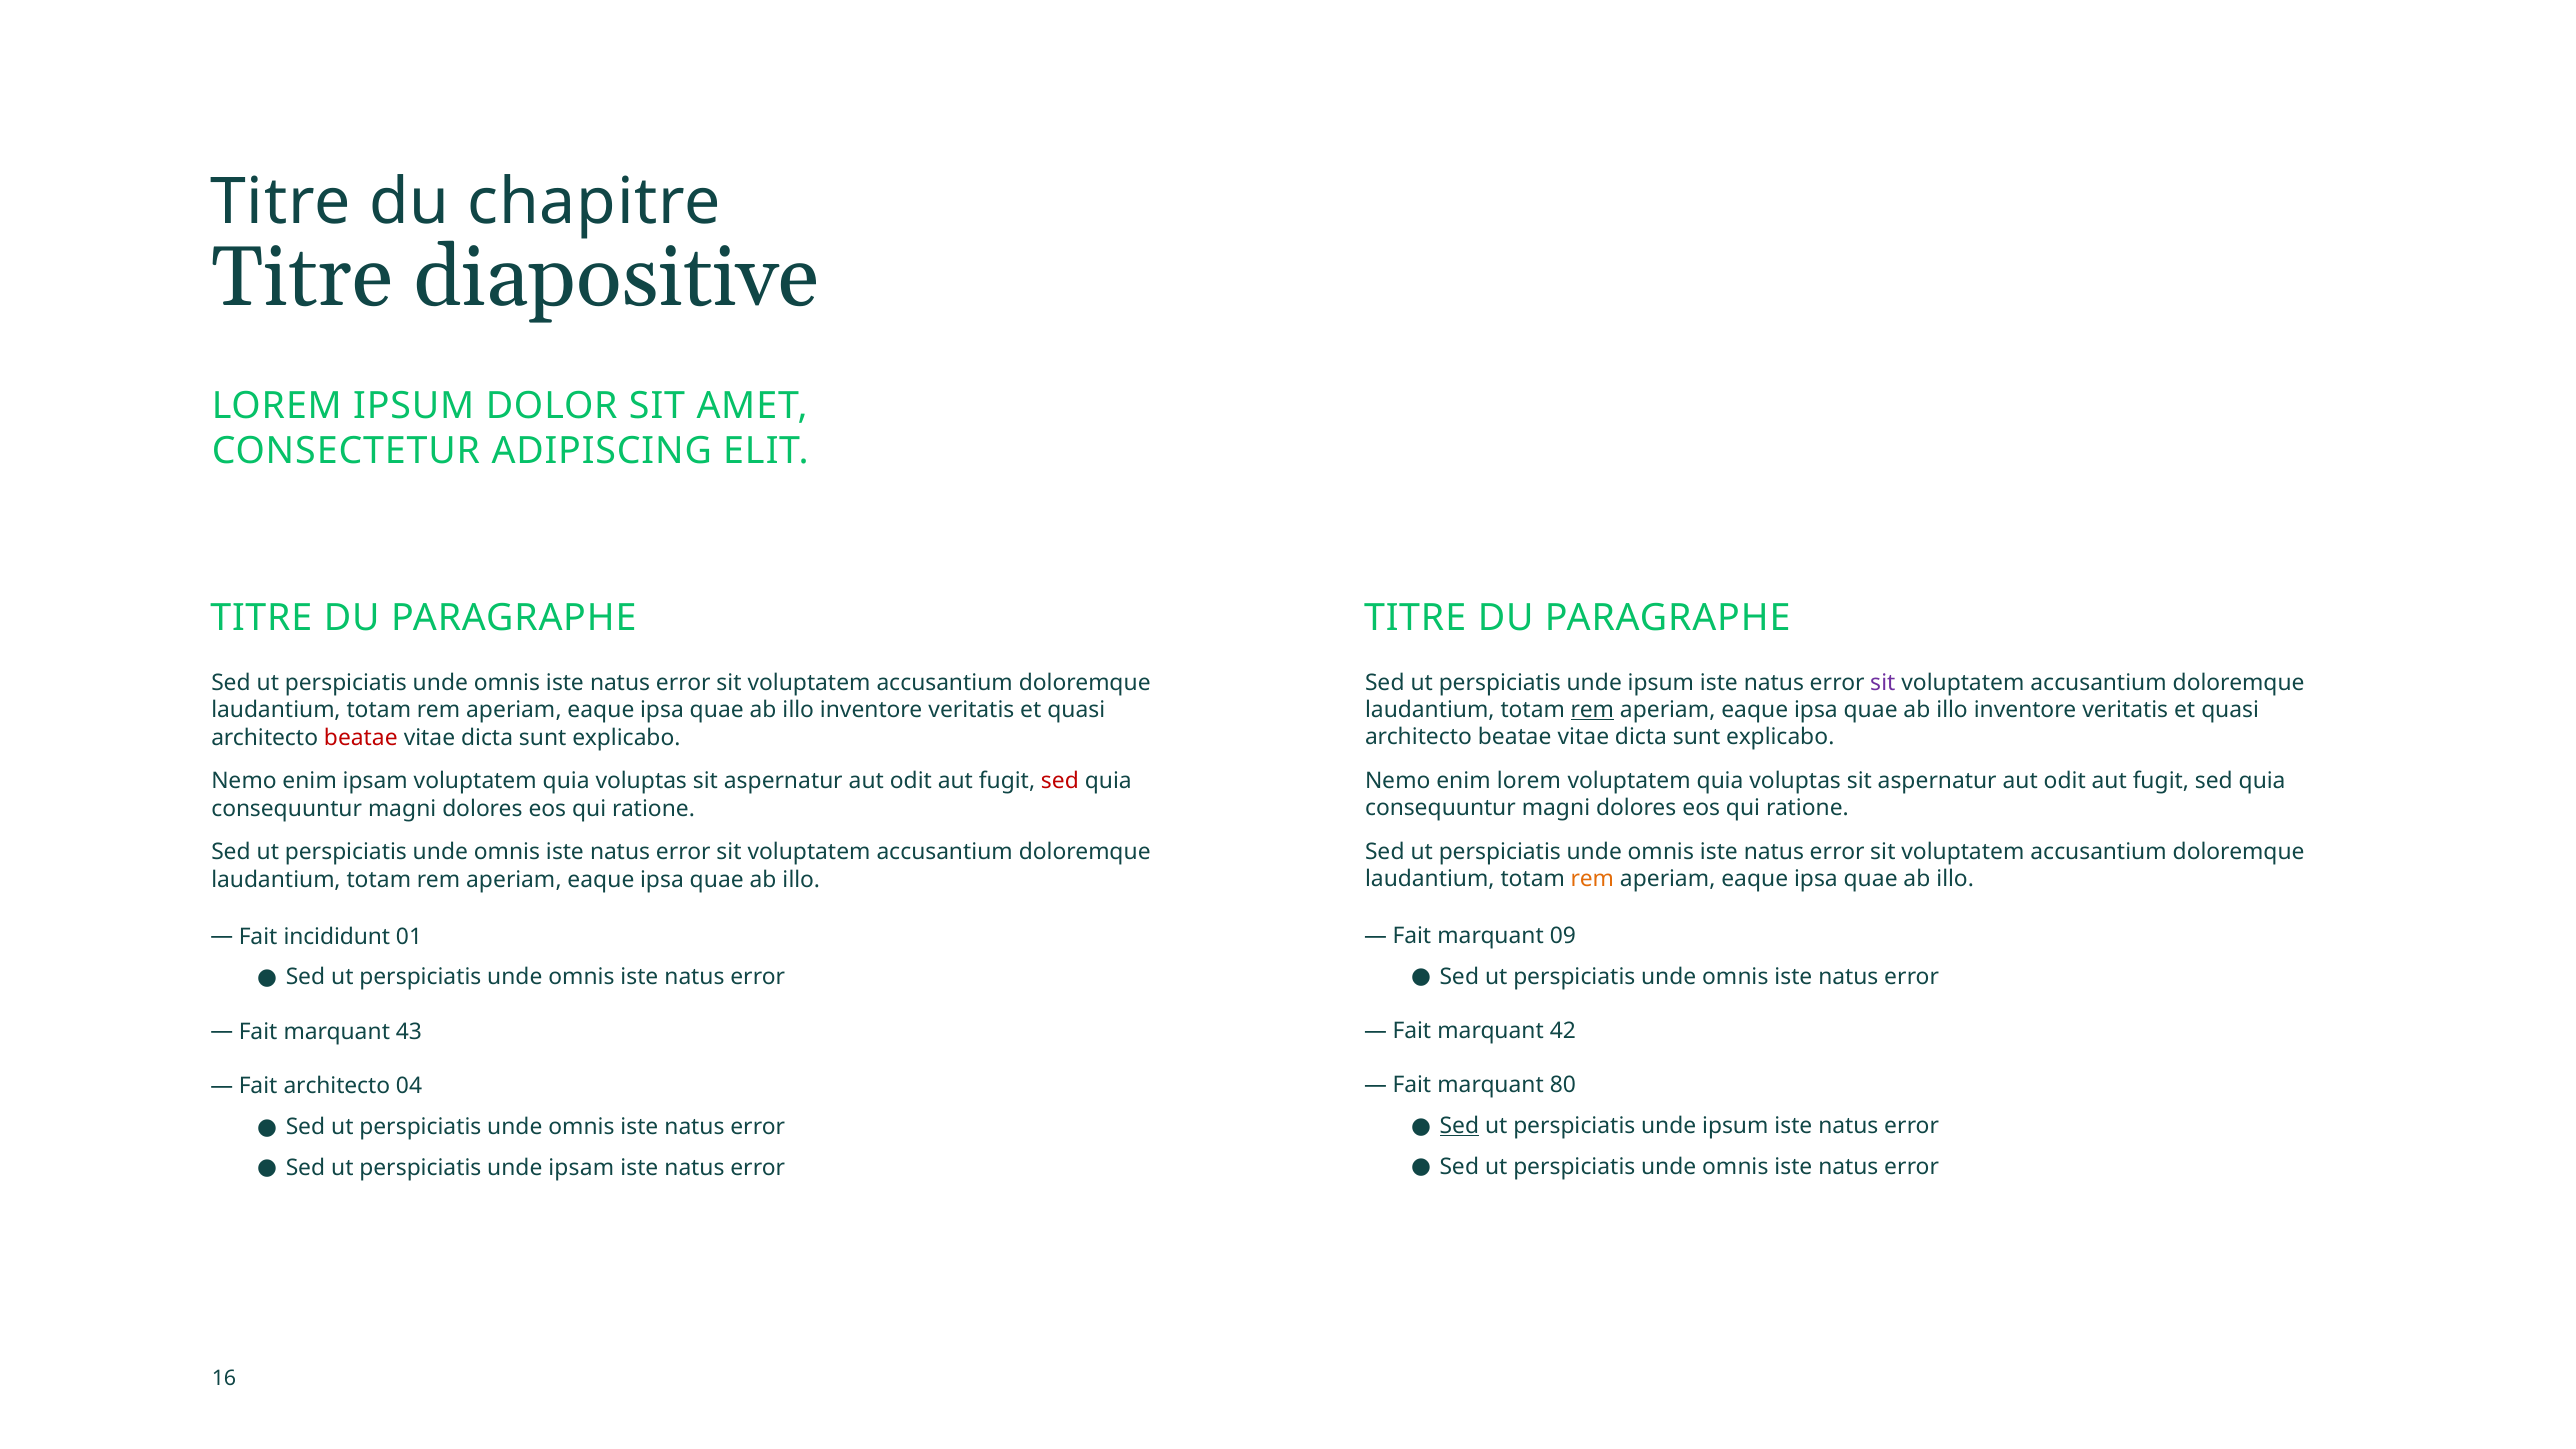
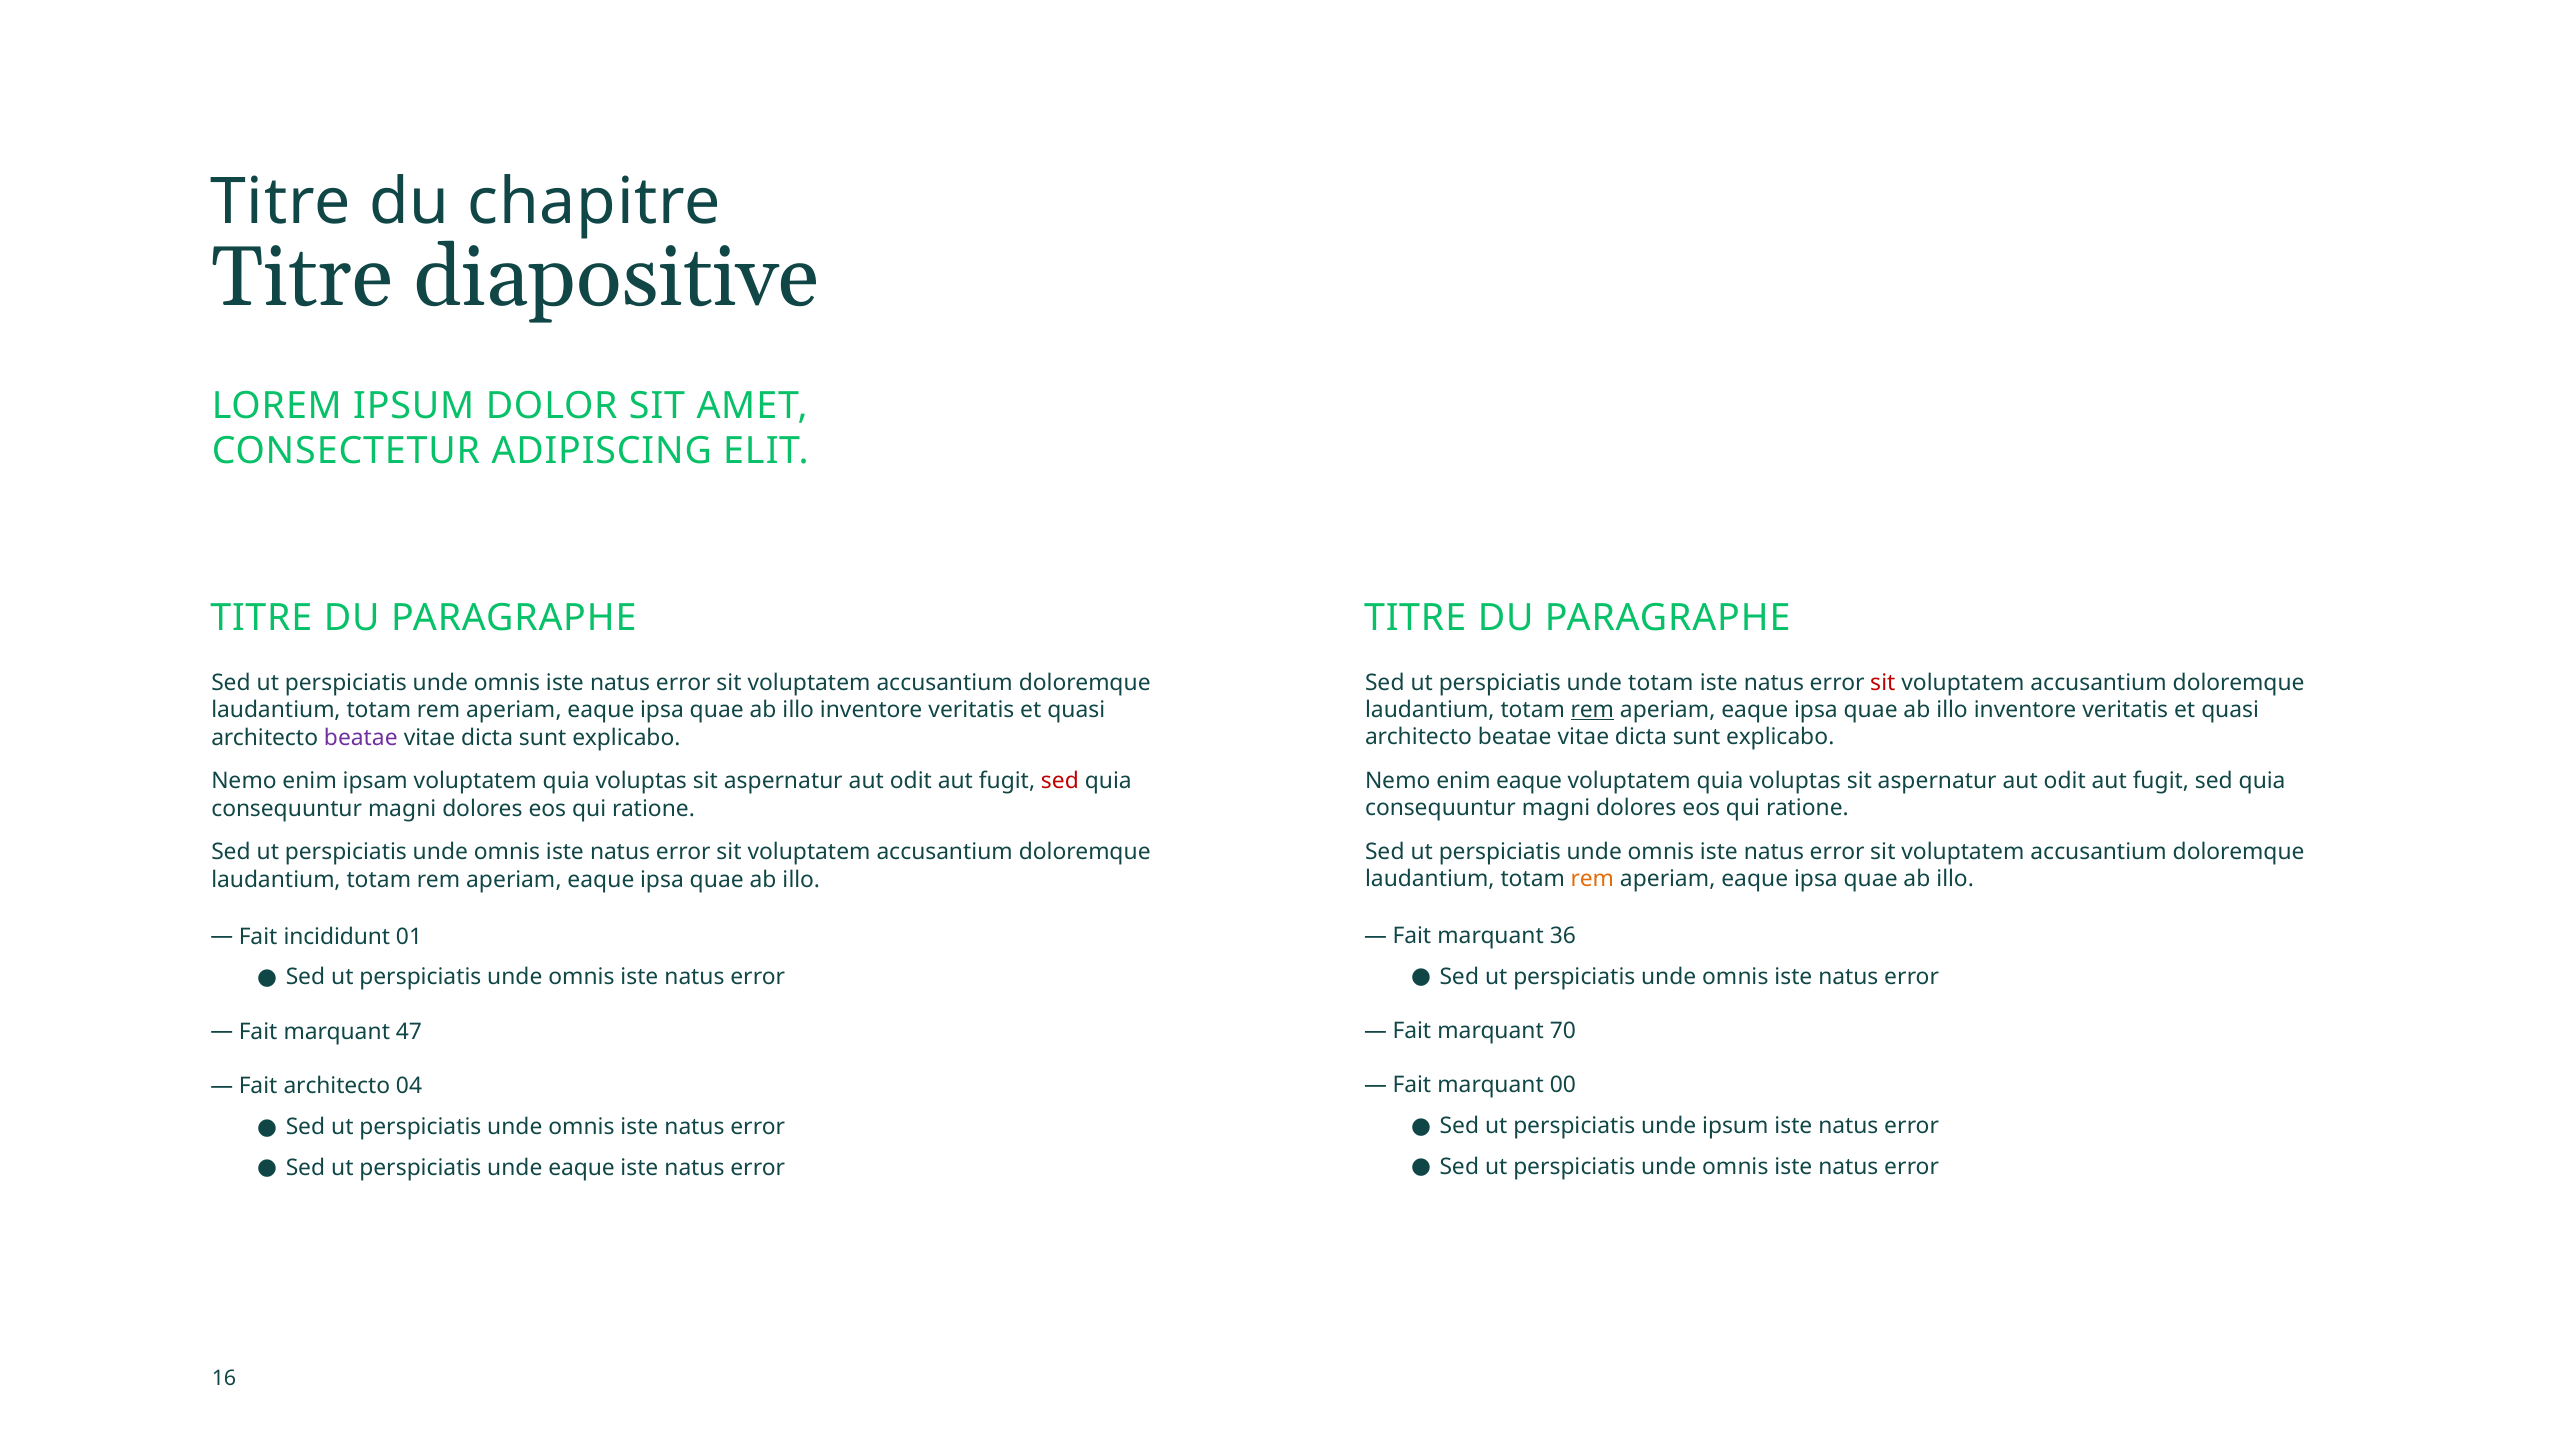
ipsum at (1661, 683): ipsum -> totam
sit at (1883, 683) colour: purple -> red
beatae at (361, 738) colour: red -> purple
enim lorem: lorem -> eaque
09: 09 -> 36
42: 42 -> 70
43: 43 -> 47
80: 80 -> 00
Sed at (1459, 1126) underline: present -> none
unde ipsam: ipsam -> eaque
